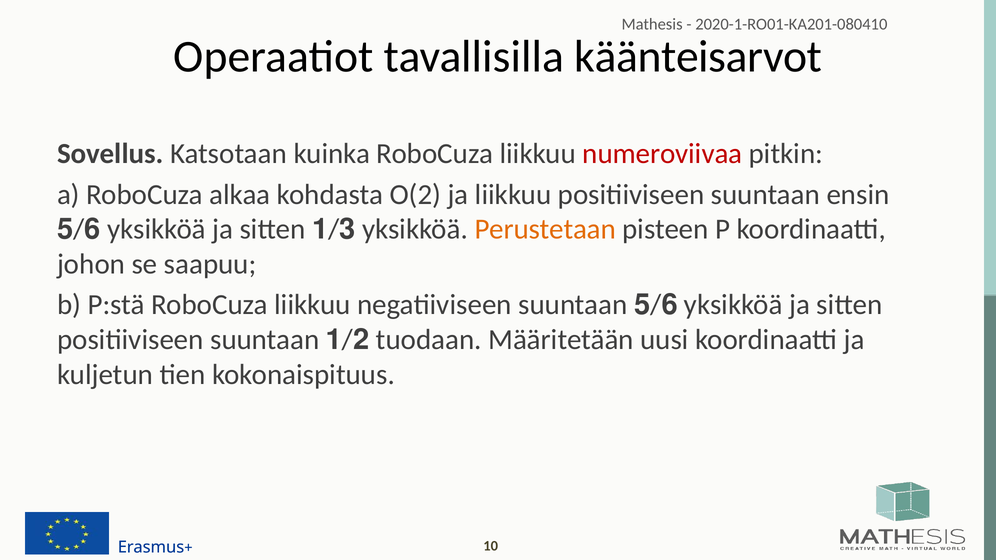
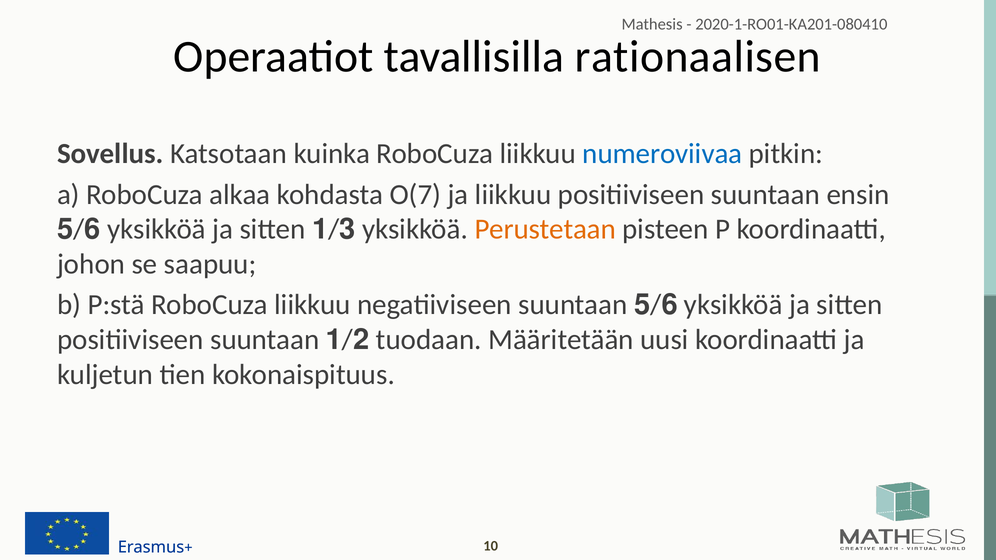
käänteisarvot: käänteisarvot -> rationaalisen
numeroviivaa colour: red -> blue
O(2: O(2 -> O(7
